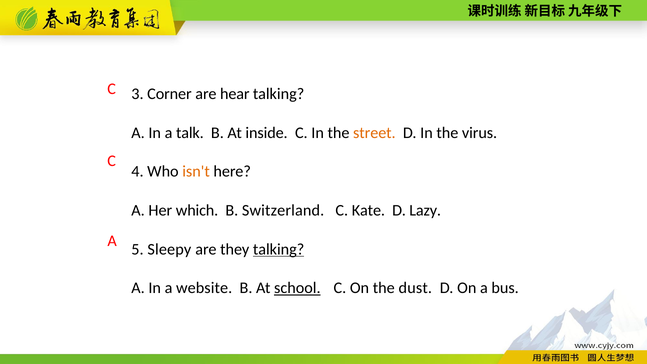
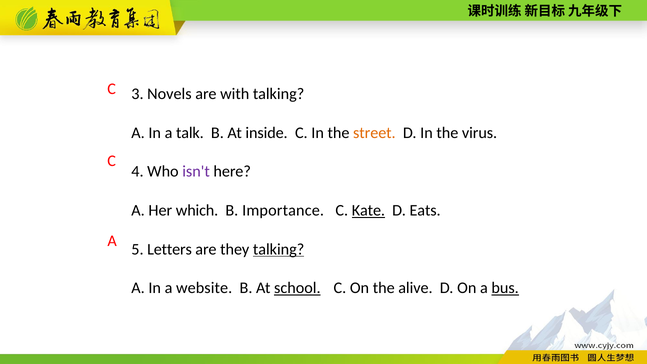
Corner: Corner -> Novels
hear: hear -> with
isn't colour: orange -> purple
Switzerland: Switzerland -> Importance
Kate underline: none -> present
Lazy: Lazy -> Eats
Sleepy: Sleepy -> Letters
dust: dust -> alive
bus underline: none -> present
